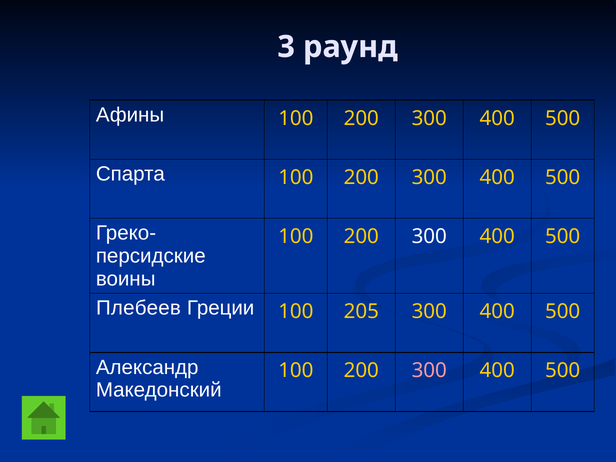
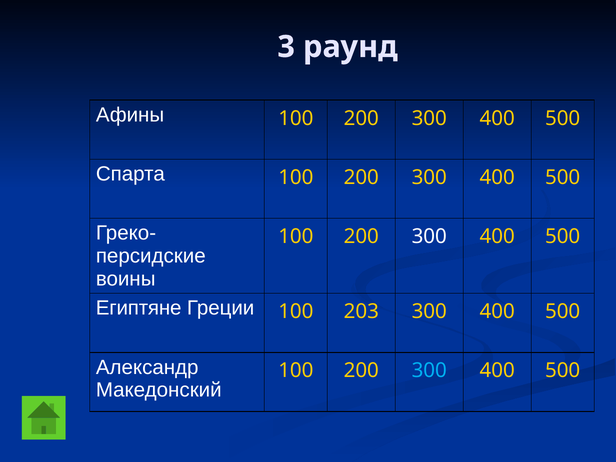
Плебеев: Плебеев -> Египтяне
205: 205 -> 203
300 at (429, 371) colour: pink -> light blue
